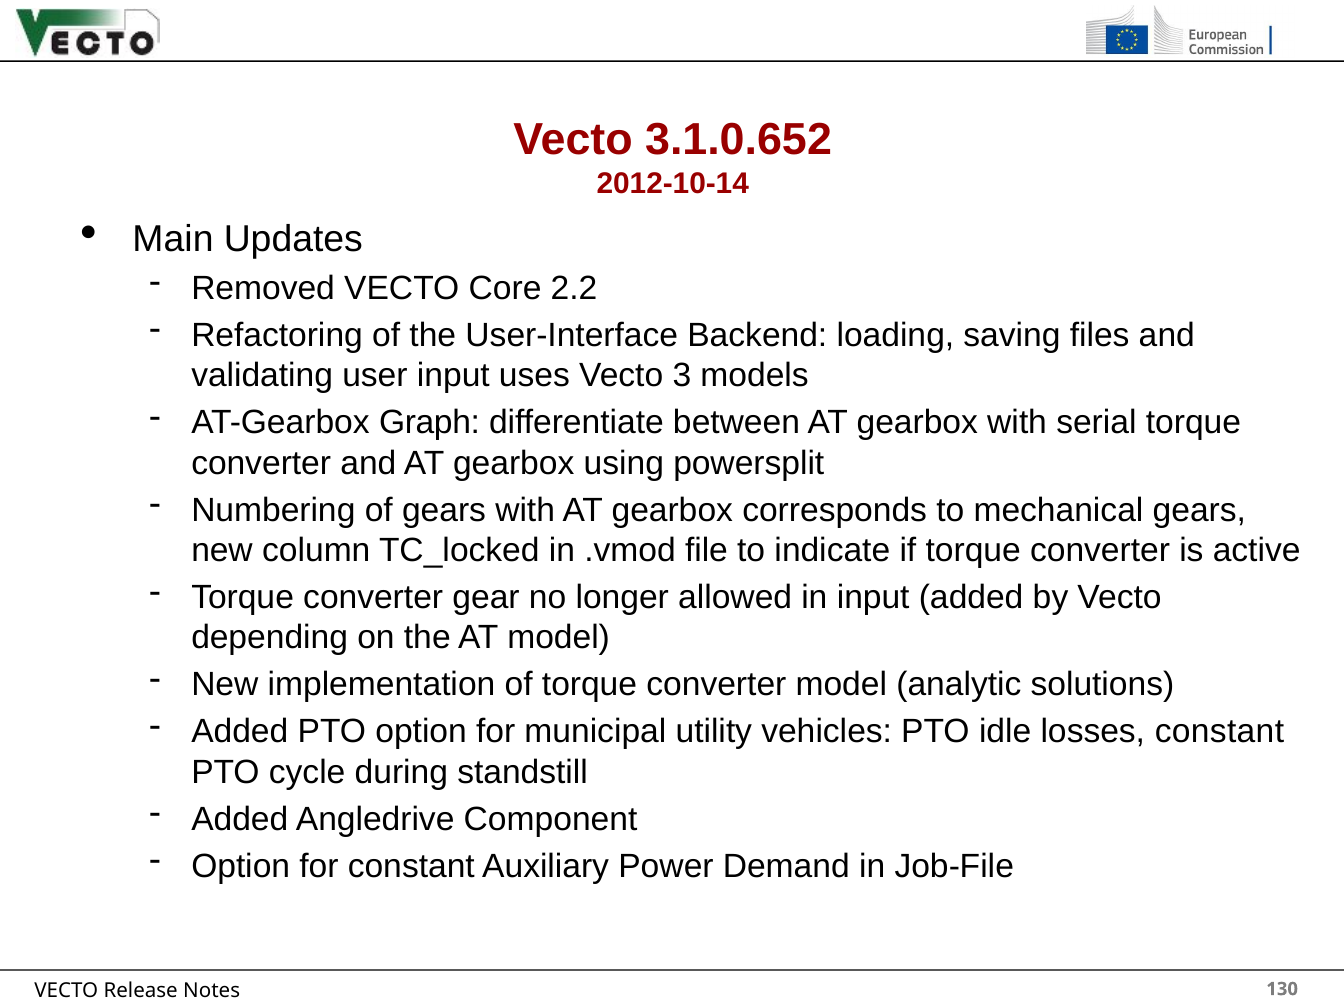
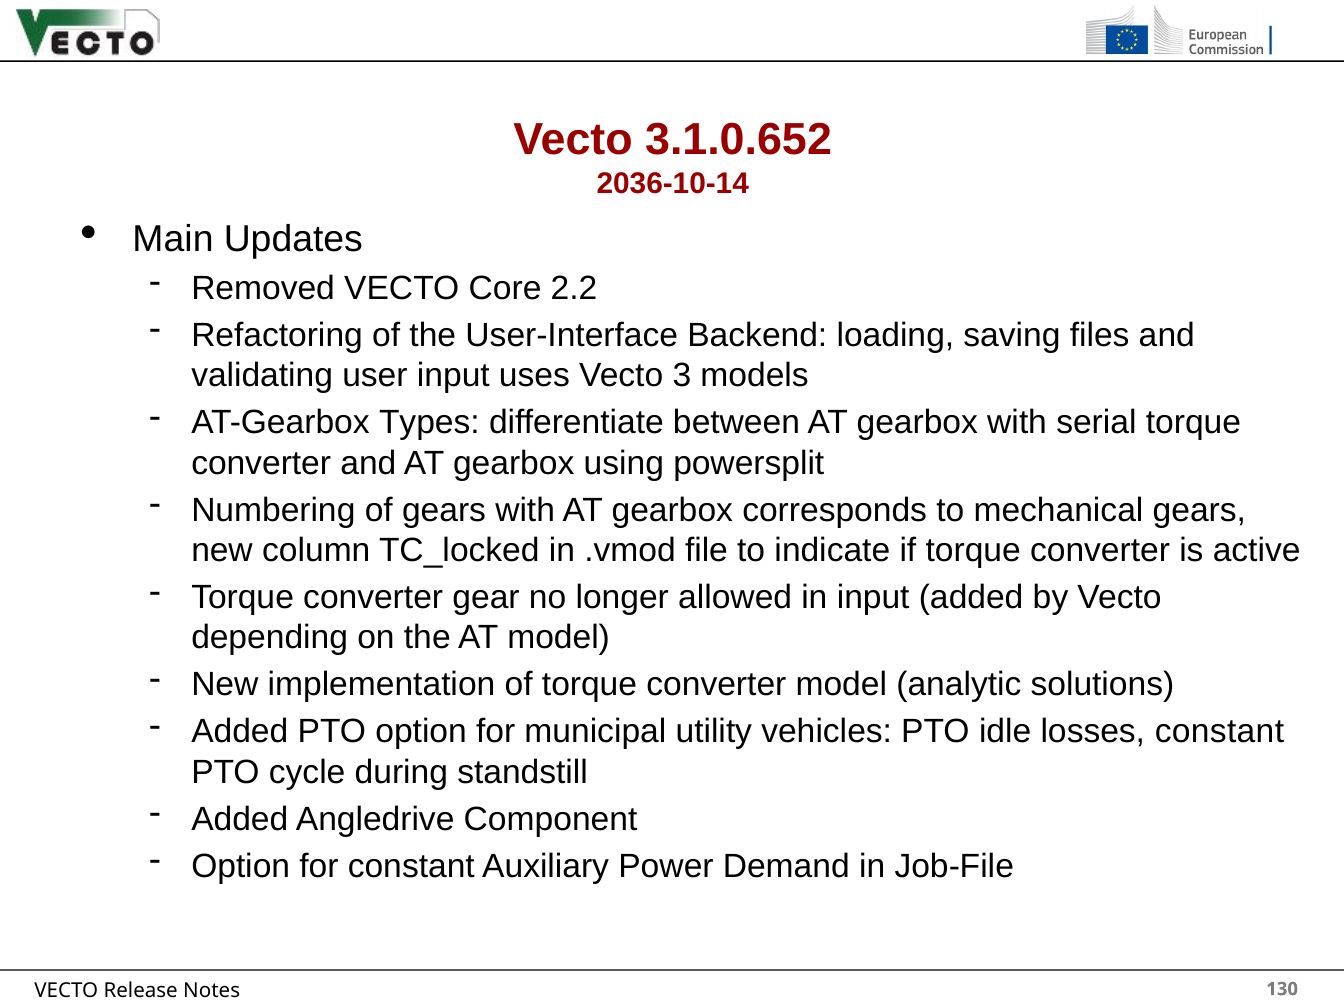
2012-10-14: 2012-10-14 -> 2036-10-14
Graph: Graph -> Types
